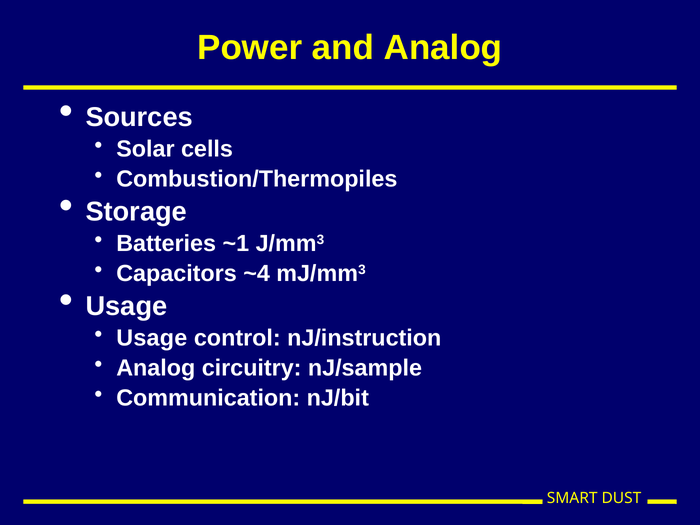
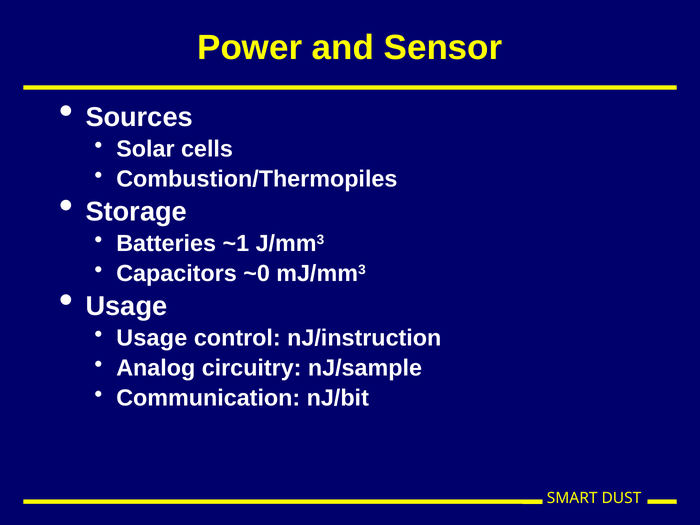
and Analog: Analog -> Sensor
~4: ~4 -> ~0
